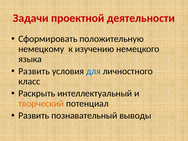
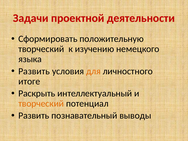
немецкому at (41, 49): немецкому -> творческий
для colour: blue -> orange
класс: класс -> итоге
